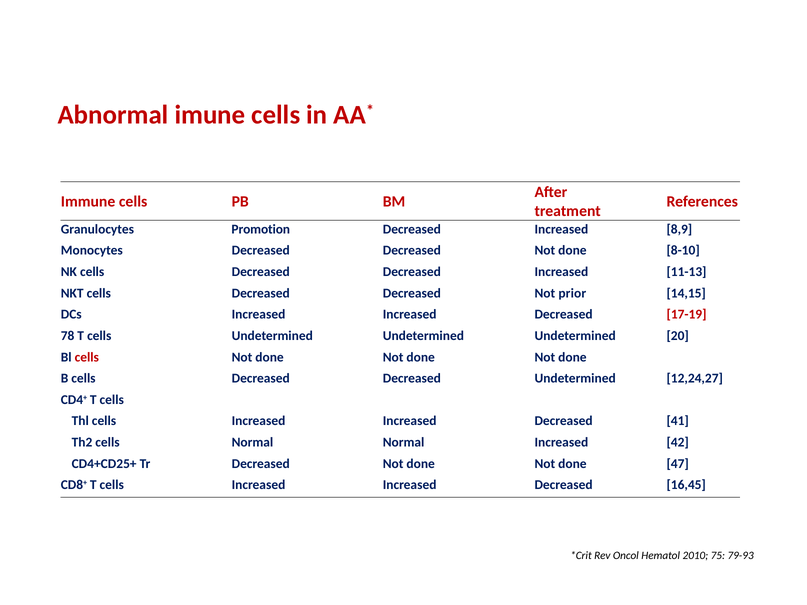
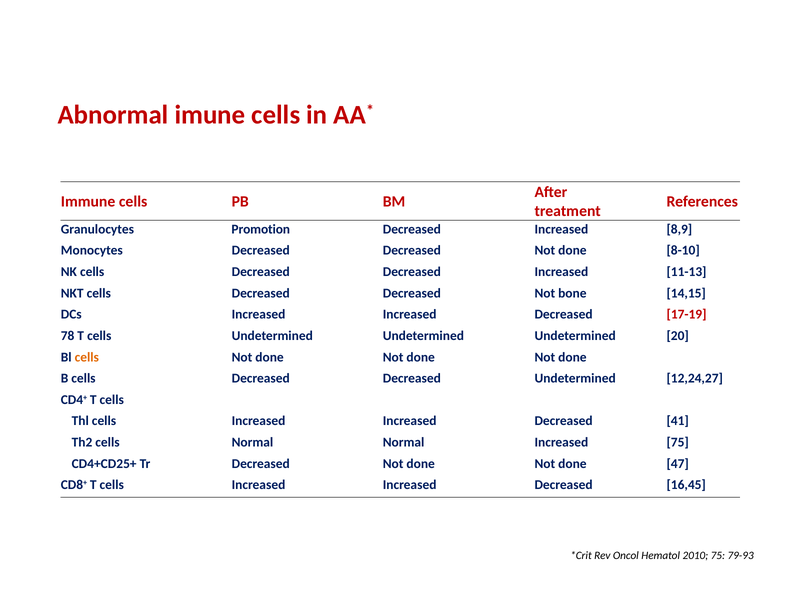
prior: prior -> bone
cells at (87, 357) colour: red -> orange
Increased 42: 42 -> 75
